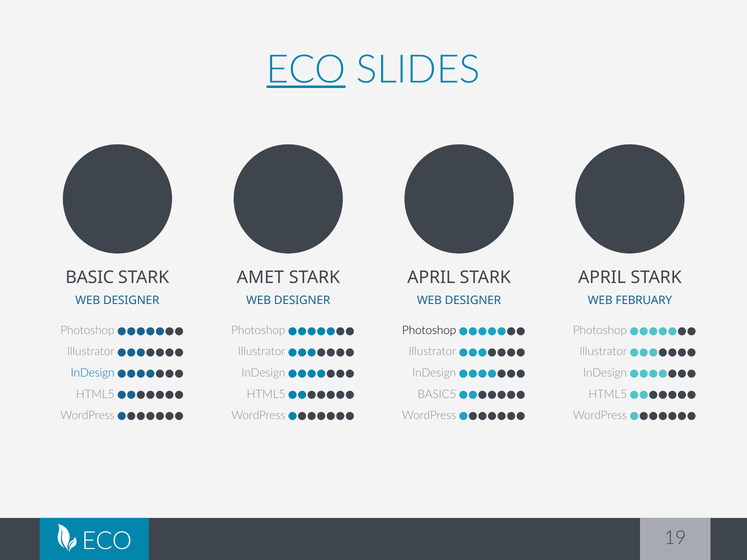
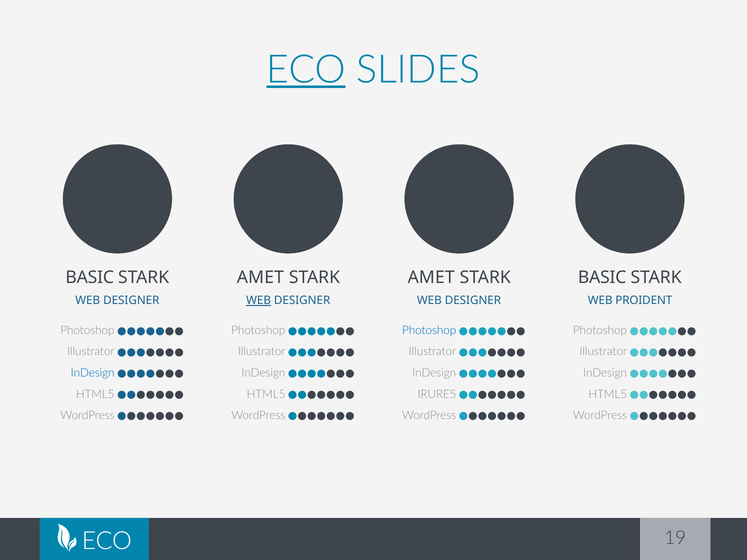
APRIL at (431, 277): APRIL -> AMET
APRIL at (602, 277): APRIL -> BASIC
WEB at (259, 301) underline: none -> present
FEBRUARY: FEBRUARY -> PROIDENT
Photoshop at (429, 331) colour: black -> blue
BASIC5: BASIC5 -> IRURE5
